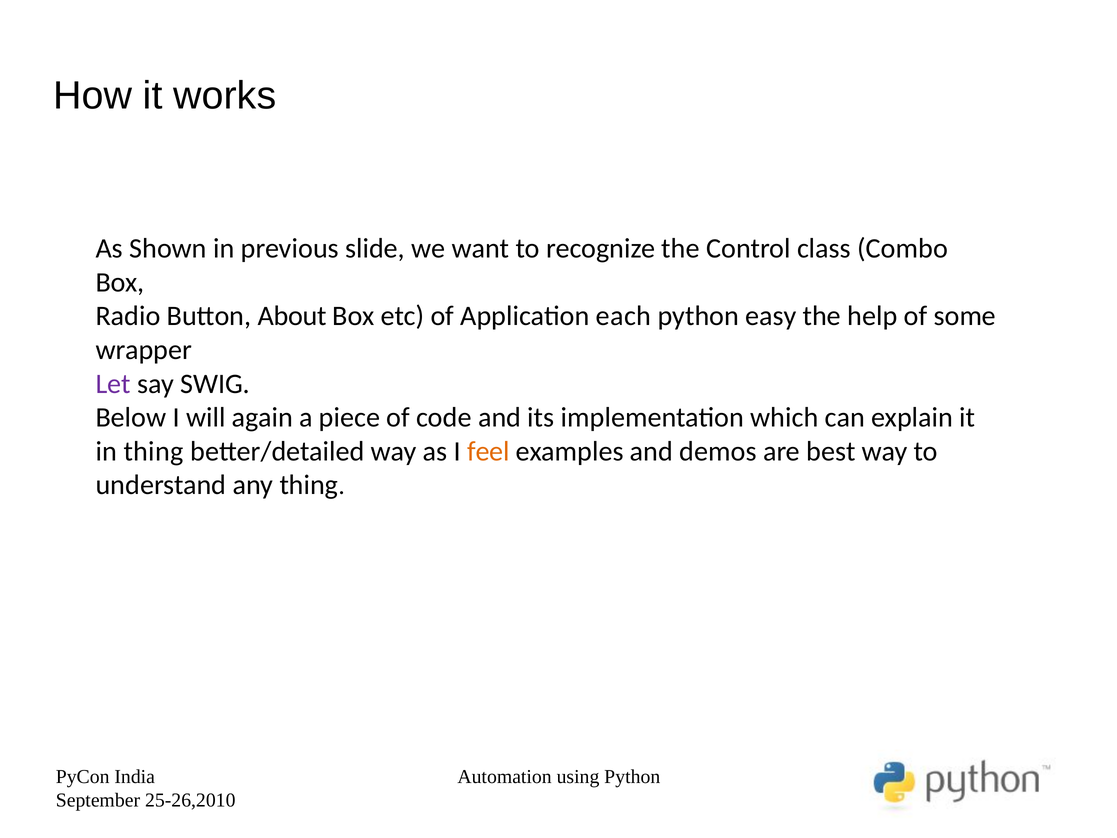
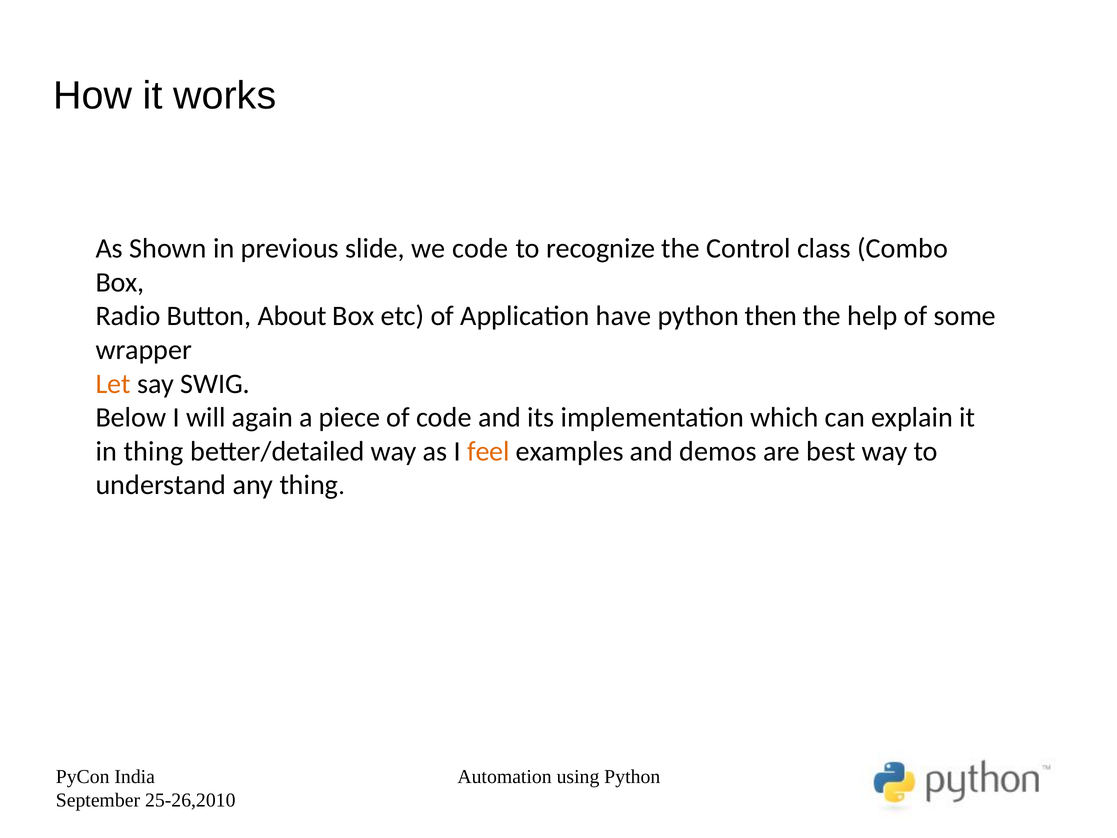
we want: want -> code
each: each -> have
easy: easy -> then
Let colour: purple -> orange
